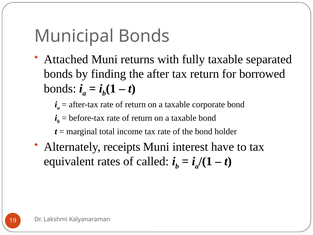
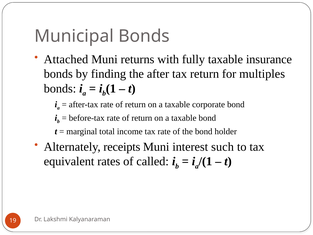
separated: separated -> insurance
borrowed: borrowed -> multiples
have: have -> such
